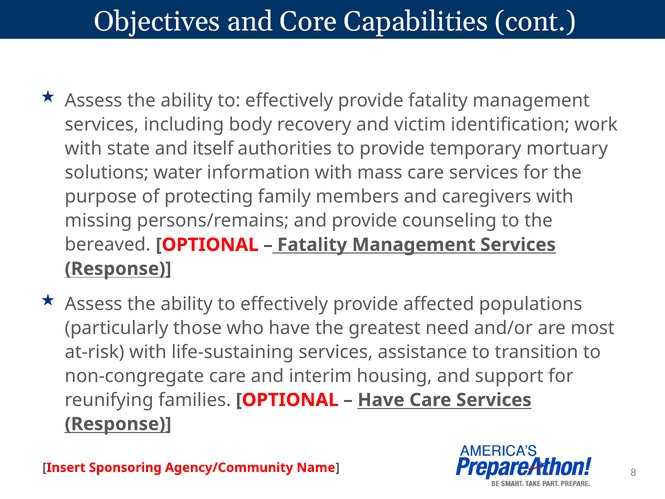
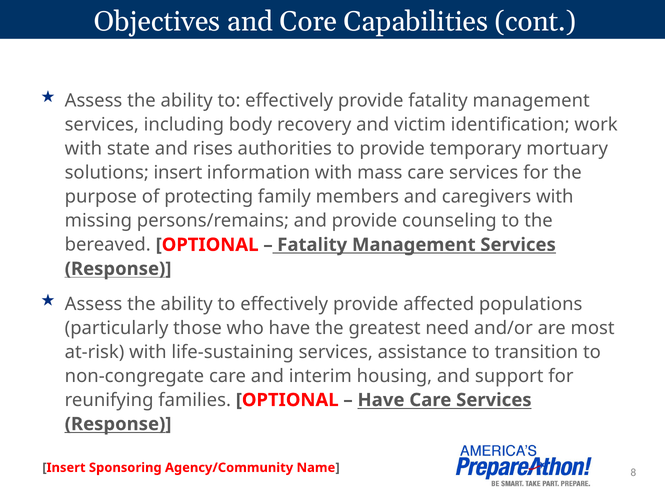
itself: itself -> rises
solutions water: water -> insert
